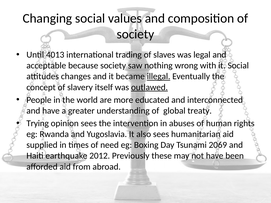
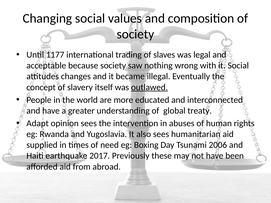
4013: 4013 -> 1177
illegal underline: present -> none
Trying: Trying -> Adapt
2069: 2069 -> 2006
2012: 2012 -> 2017
